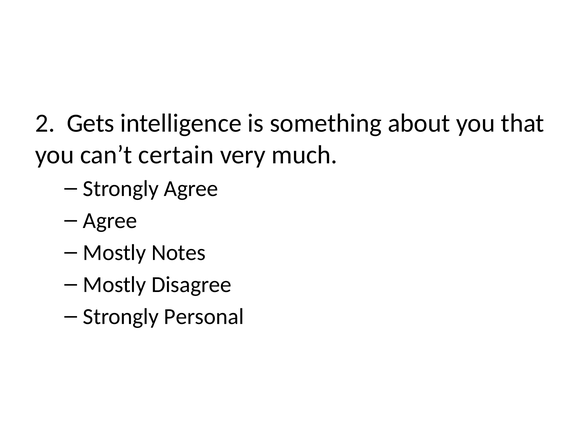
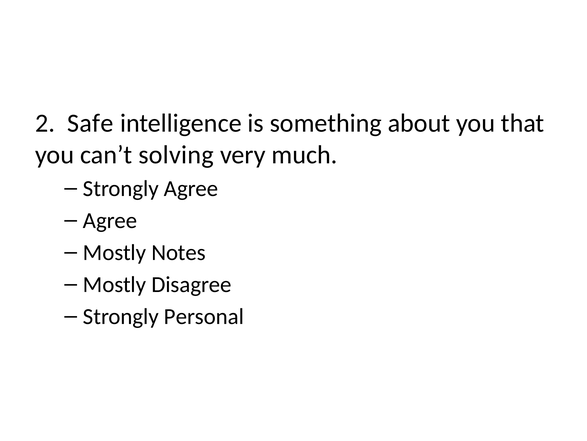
Gets: Gets -> Safe
certain: certain -> solving
